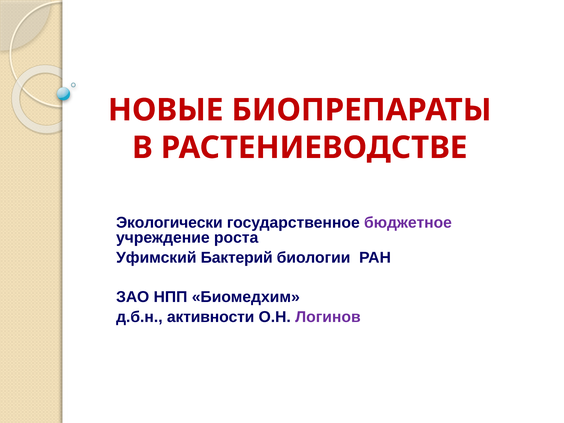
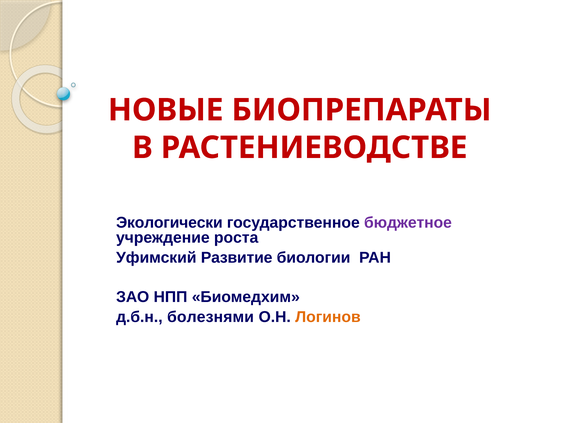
Бактерий: Бактерий -> Развитие
активности: активности -> болезнями
Логинов colour: purple -> orange
